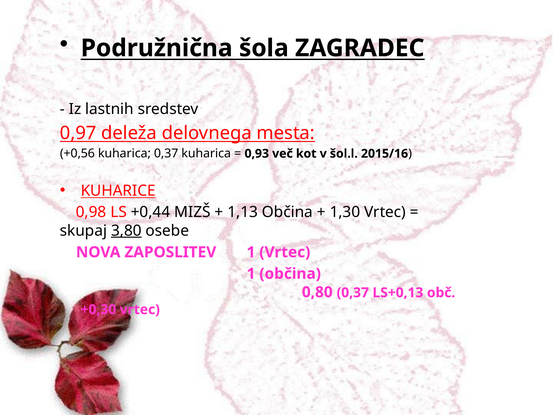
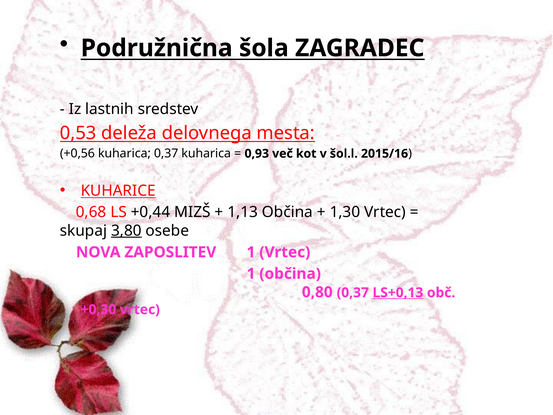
0,97: 0,97 -> 0,53
0,98: 0,98 -> 0,68
LS+0,13 underline: none -> present
